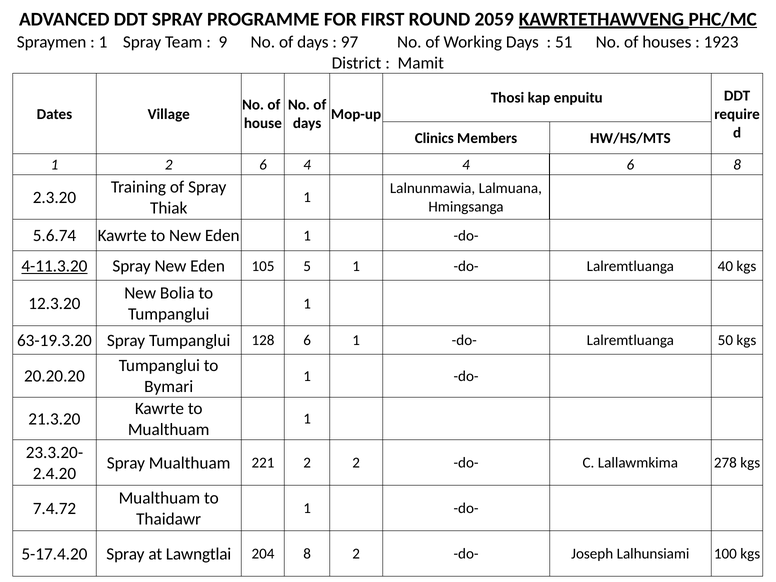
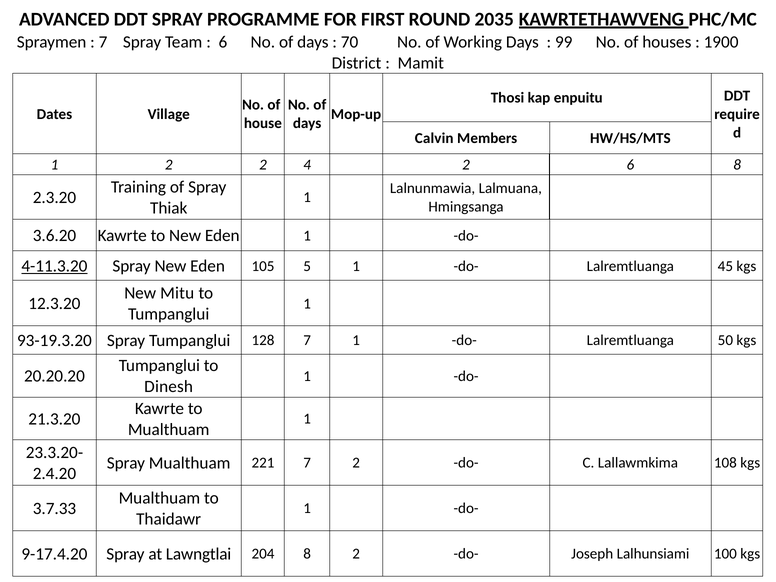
2059: 2059 -> 2035
PHC/MC underline: present -> none
1 at (103, 42): 1 -> 7
9 at (223, 42): 9 -> 6
97: 97 -> 70
51: 51 -> 99
1923: 1923 -> 1900
Clinics: Clinics -> Calvin
2 6: 6 -> 2
4 4: 4 -> 2
5.6.74: 5.6.74 -> 3.6.20
40: 40 -> 45
Bolia: Bolia -> Mitu
63-19.3.20: 63-19.3.20 -> 93-19.3.20
128 6: 6 -> 7
Bymari: Bymari -> Dinesh
221 2: 2 -> 7
278: 278 -> 108
7.4.72: 7.4.72 -> 3.7.33
5-17.4.20: 5-17.4.20 -> 9-17.4.20
